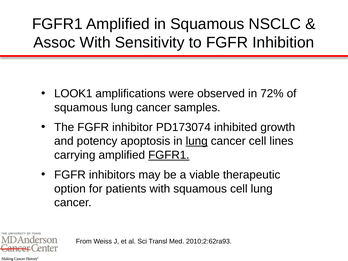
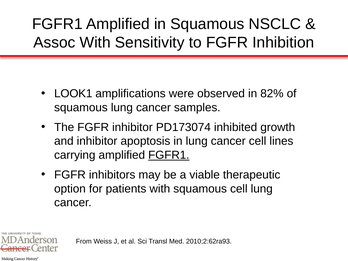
72%: 72% -> 82%
and potency: potency -> inhibitor
lung at (197, 141) underline: present -> none
